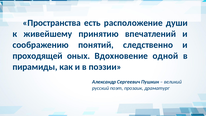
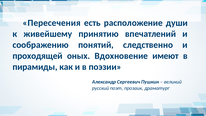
Пространства: Пространства -> Пересечения
одной: одной -> имеют
